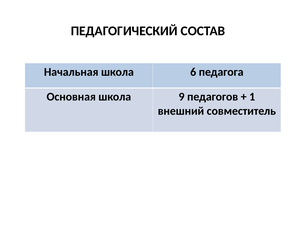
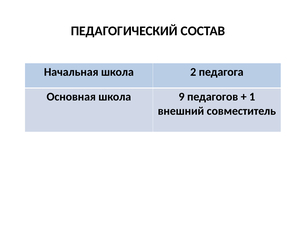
6: 6 -> 2
